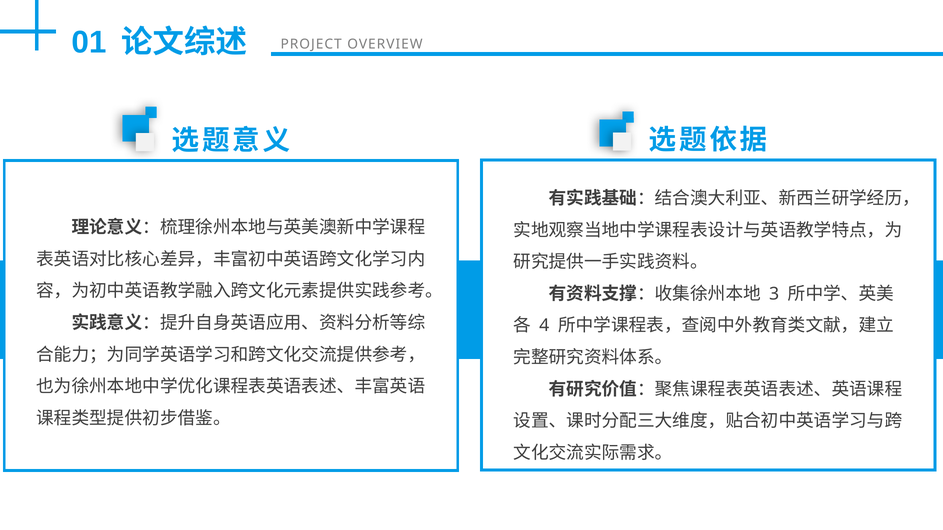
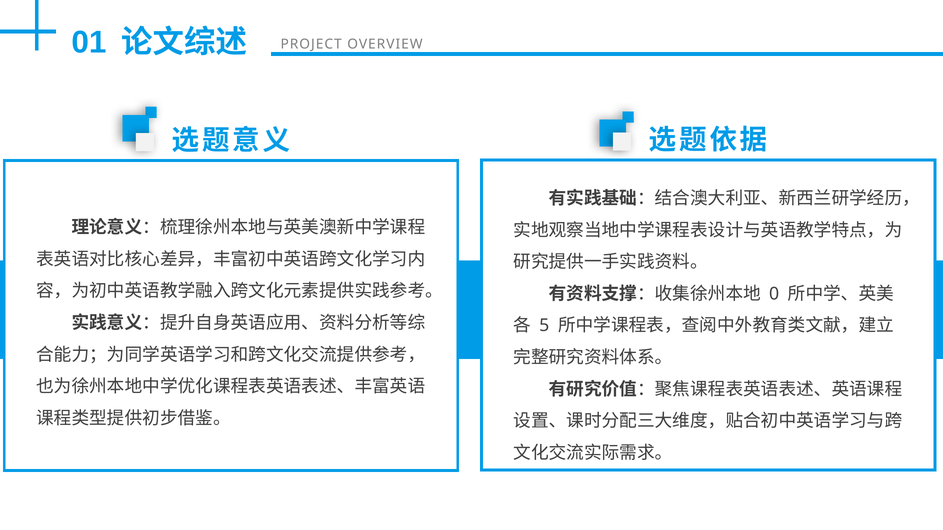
3: 3 -> 0
4: 4 -> 5
